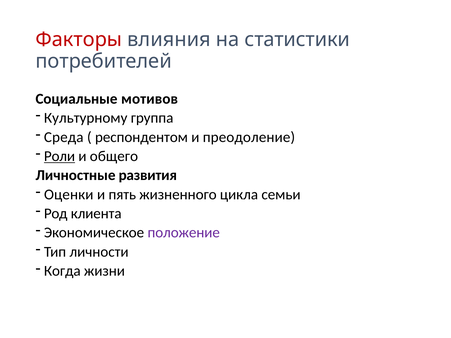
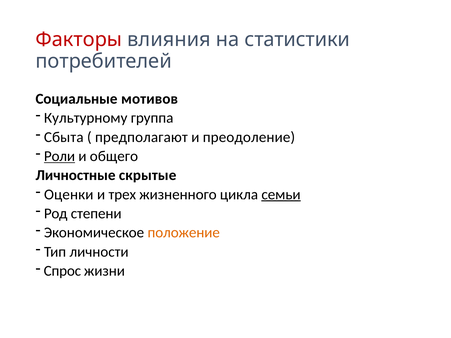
Среда: Среда -> Сбыта
респондентом: респондентом -> предполагают
развития: развития -> скрытые
пять: пять -> трех
семьи underline: none -> present
клиента: клиента -> степени
положение colour: purple -> orange
Когда: Когда -> Спрос
